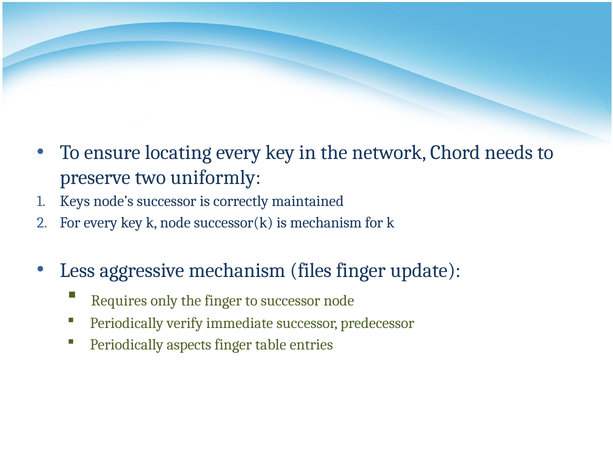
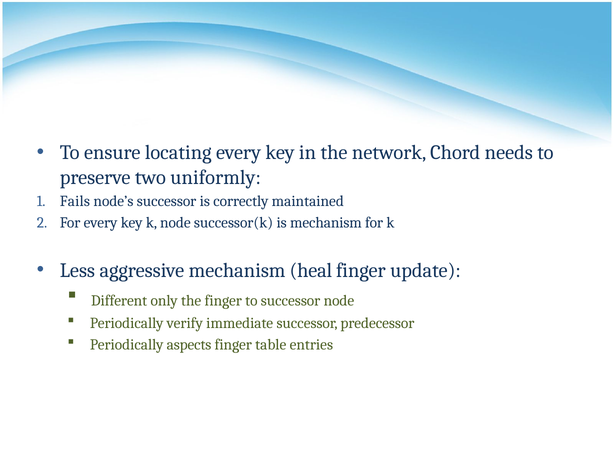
Keys: Keys -> Fails
files: files -> heal
Requires: Requires -> Different
